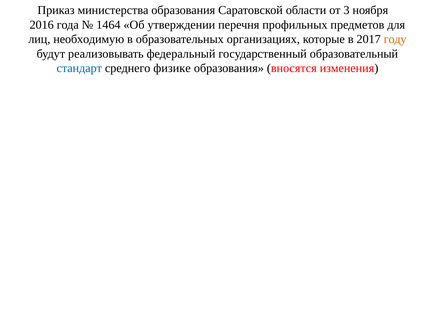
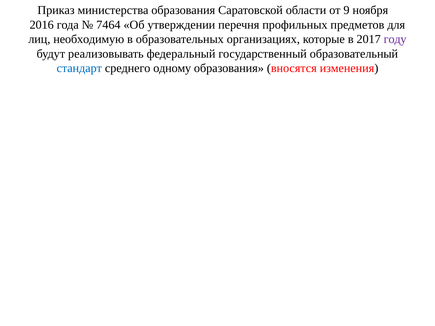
3: 3 -> 9
1464: 1464 -> 7464
году colour: orange -> purple
физике: физике -> одному
